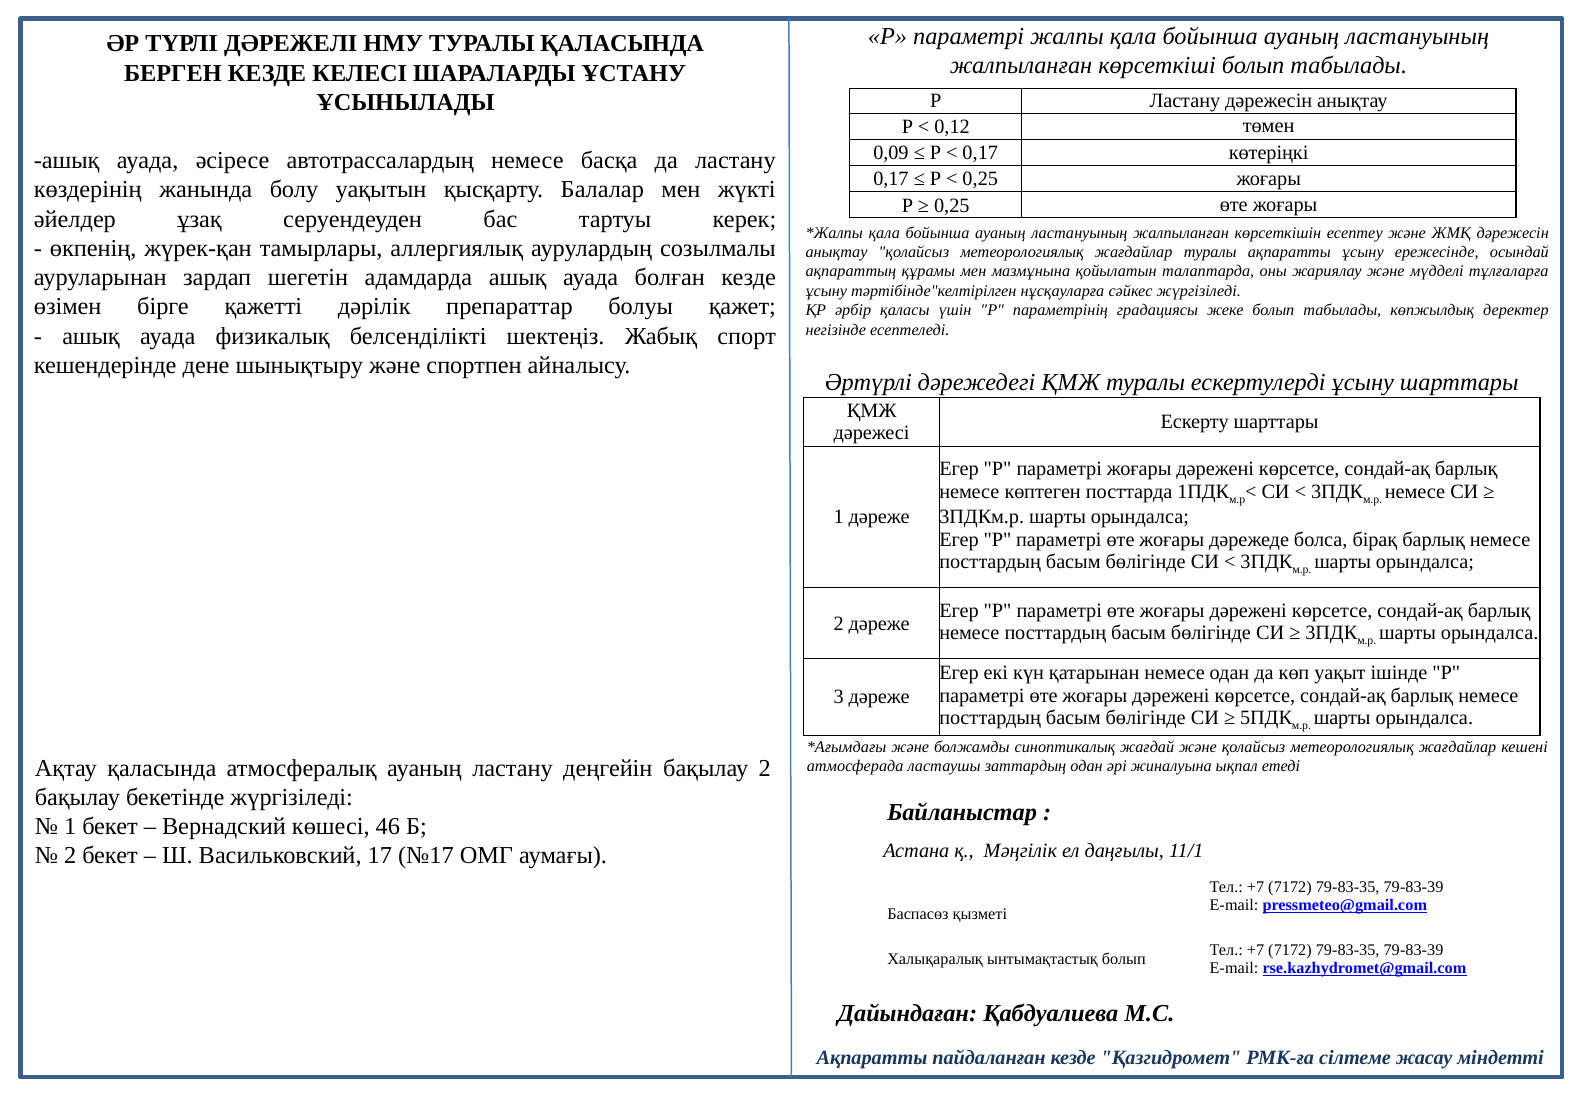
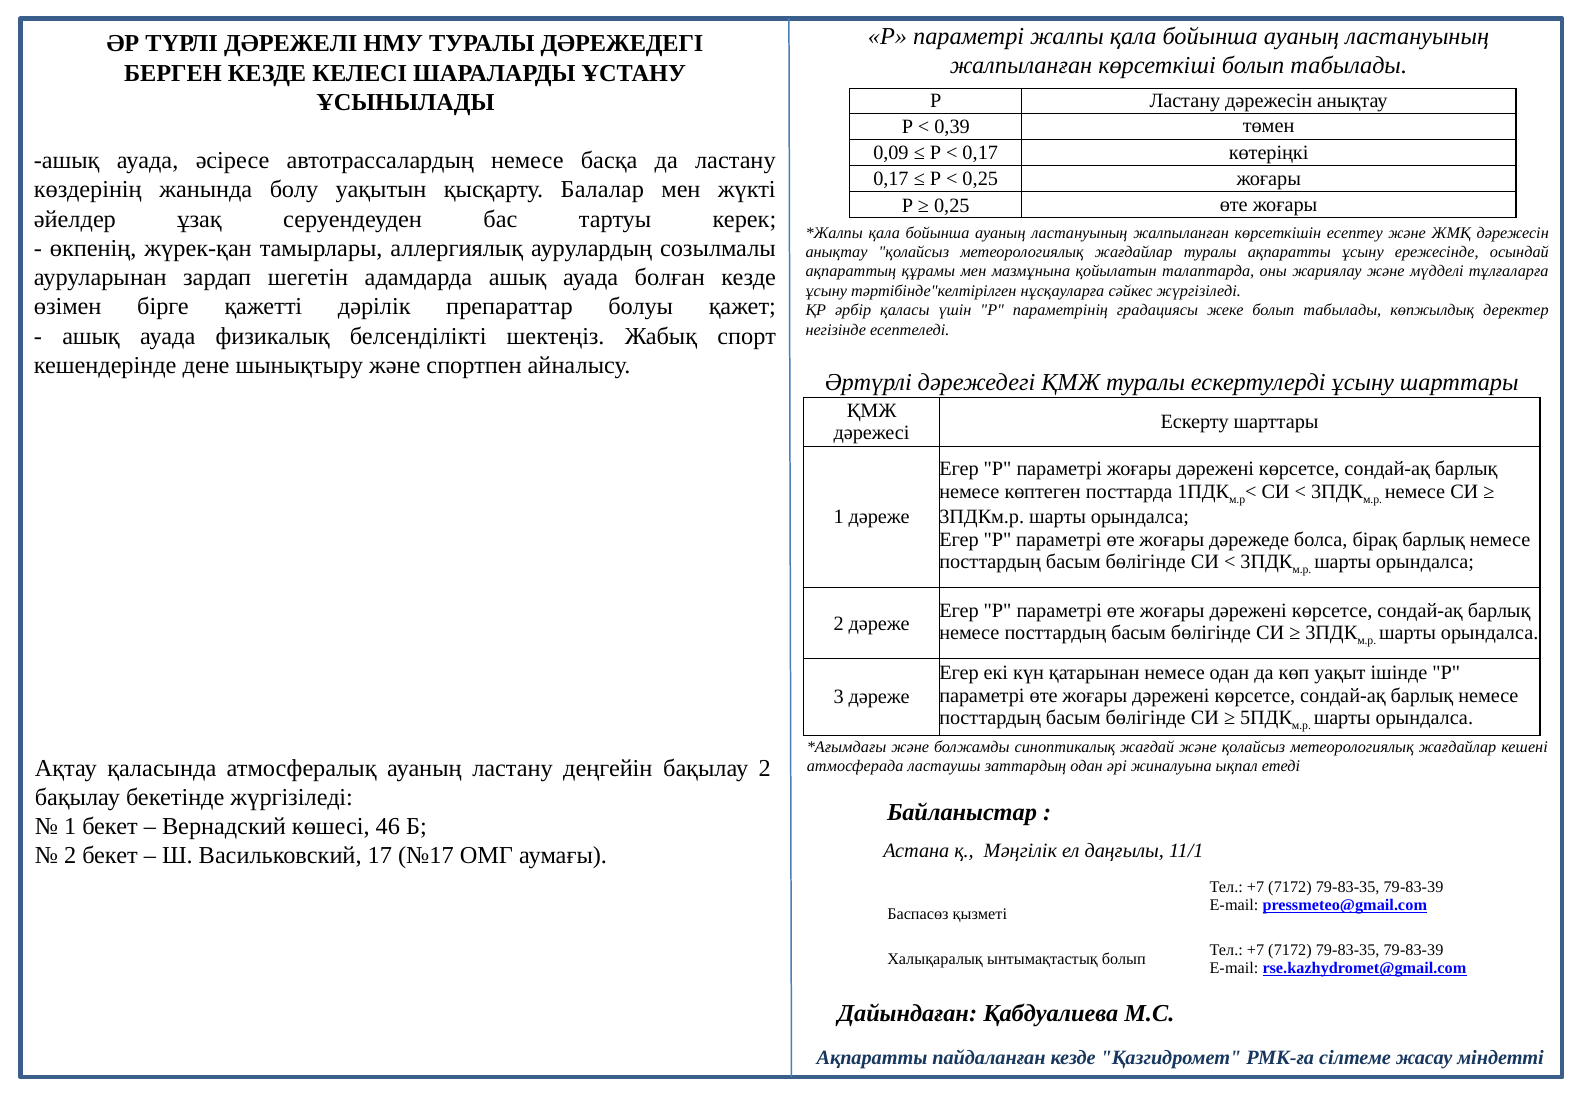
ТУРАЛЫ ҚАЛАСЫНДА: ҚАЛАСЫНДА -> ДӘРЕЖЕДЕГІ
0,12: 0,12 -> 0,39
